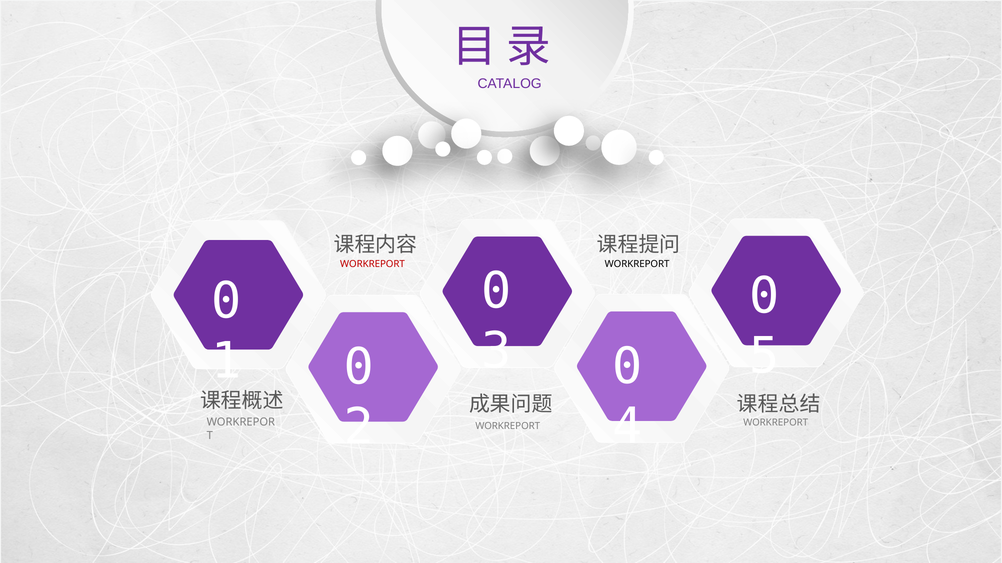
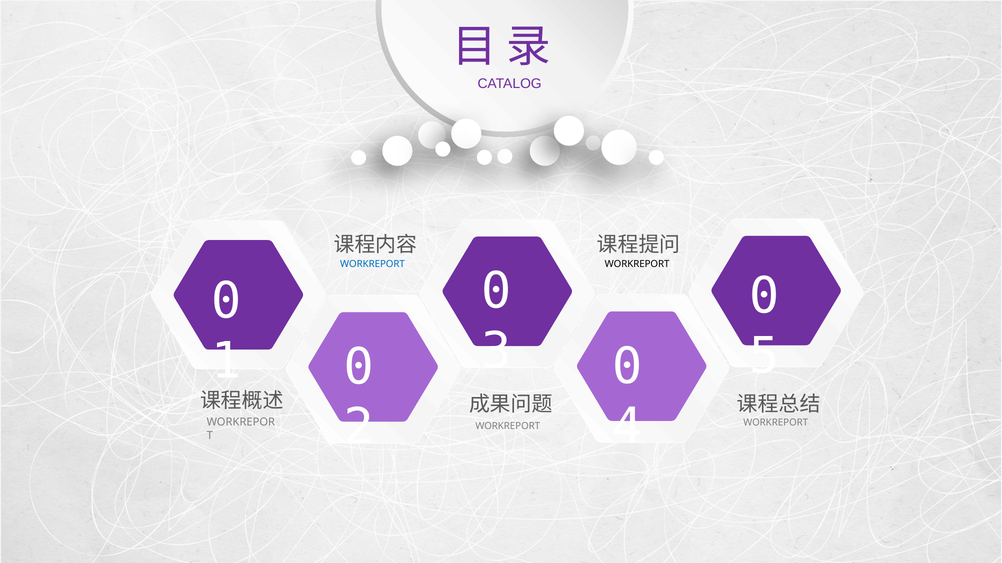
WORKREPORT at (372, 264) colour: red -> blue
